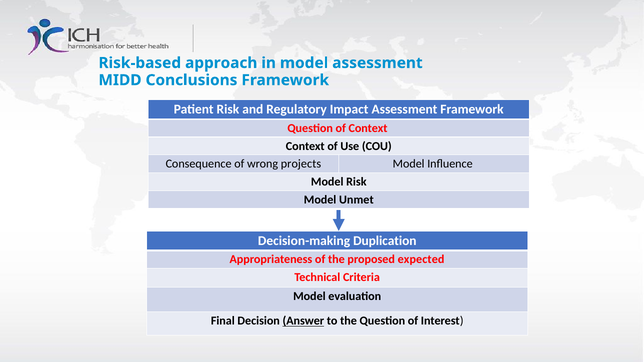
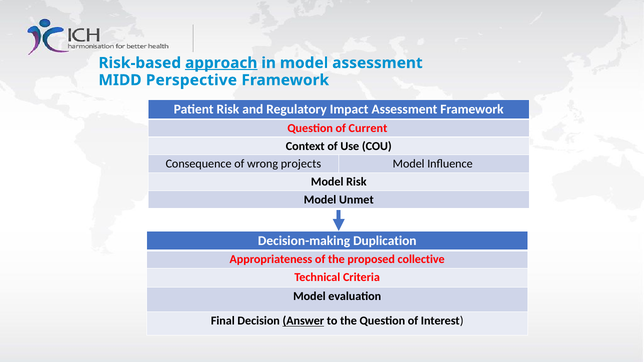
approach underline: none -> present
Conclusions: Conclusions -> Perspective
of Context: Context -> Current
expected: expected -> collective
